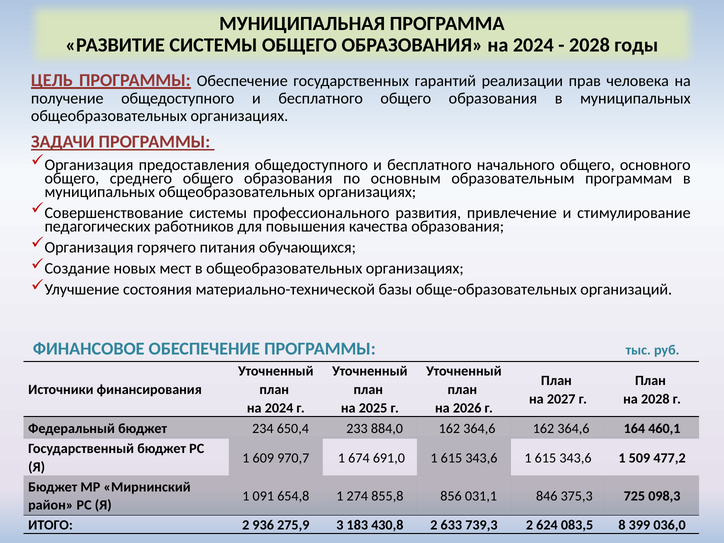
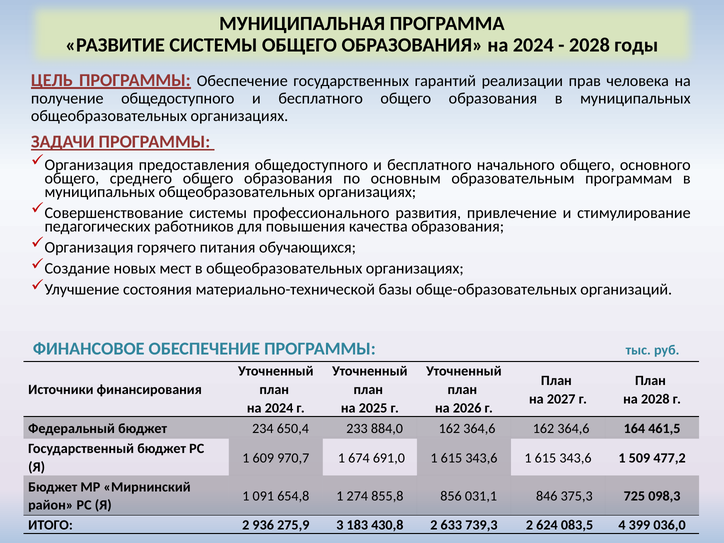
460,1: 460,1 -> 461,5
8: 8 -> 4
